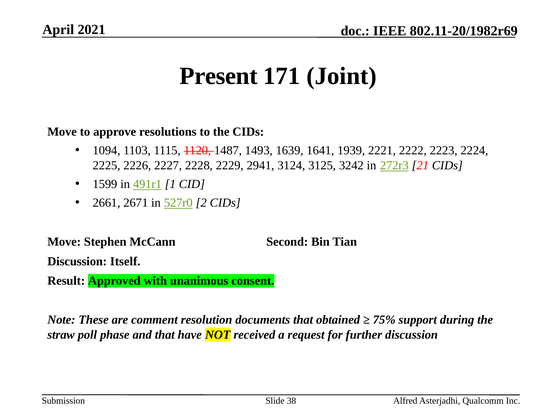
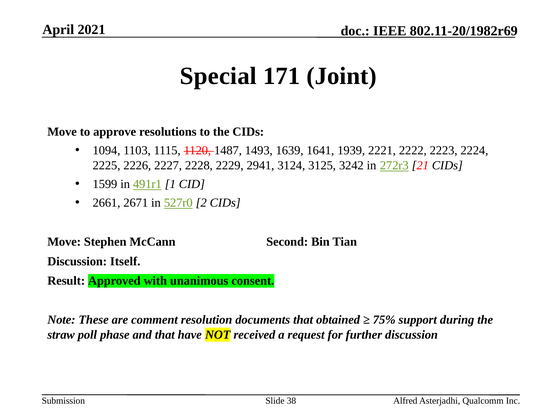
Present: Present -> Special
